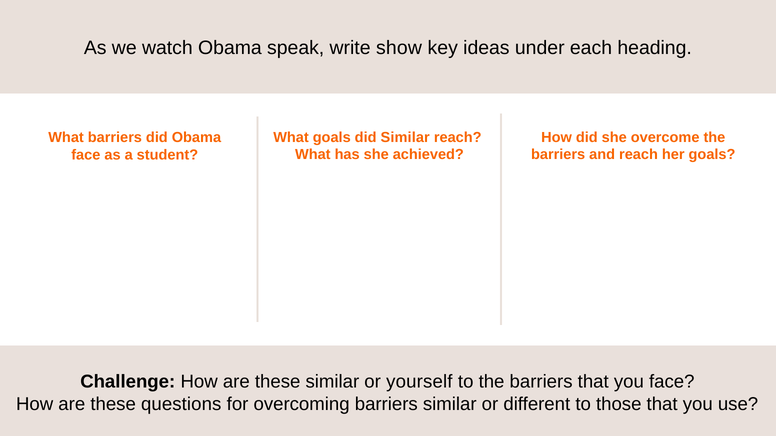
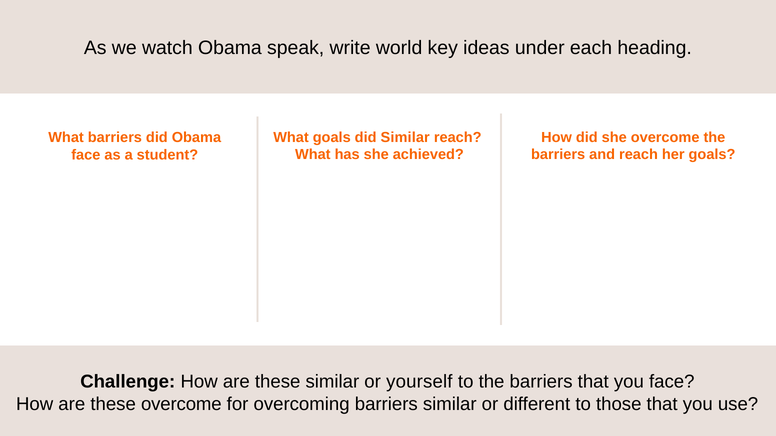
show: show -> world
these questions: questions -> overcome
